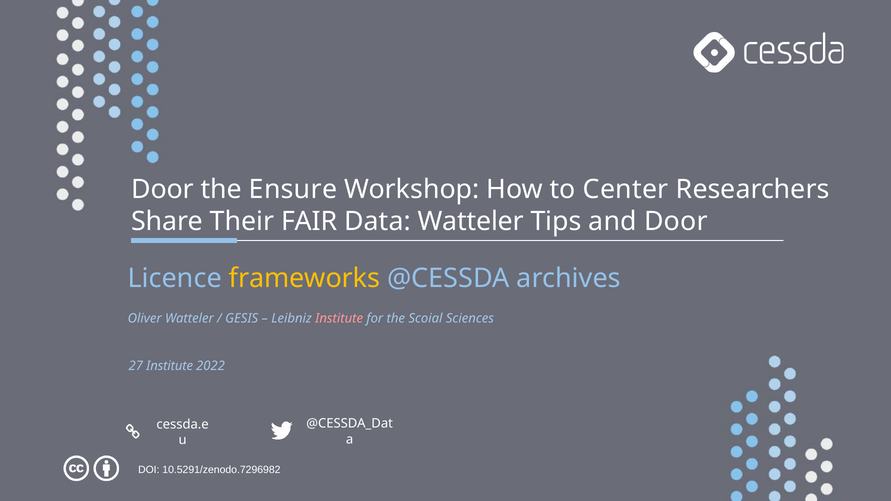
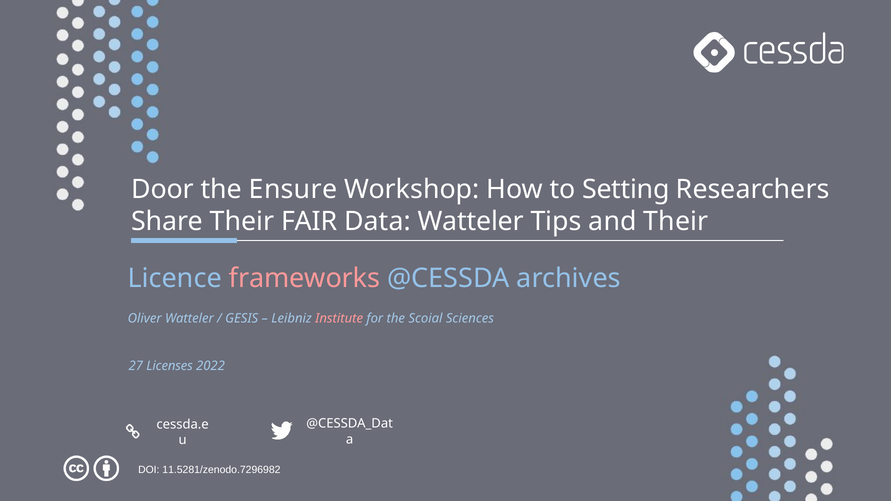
Center: Center -> Setting
and Door: Door -> Their
frameworks colour: yellow -> pink
27 Institute: Institute -> Licenses
10.5291/zenodo.7296982: 10.5291/zenodo.7296982 -> 11.5281/zenodo.7296982
